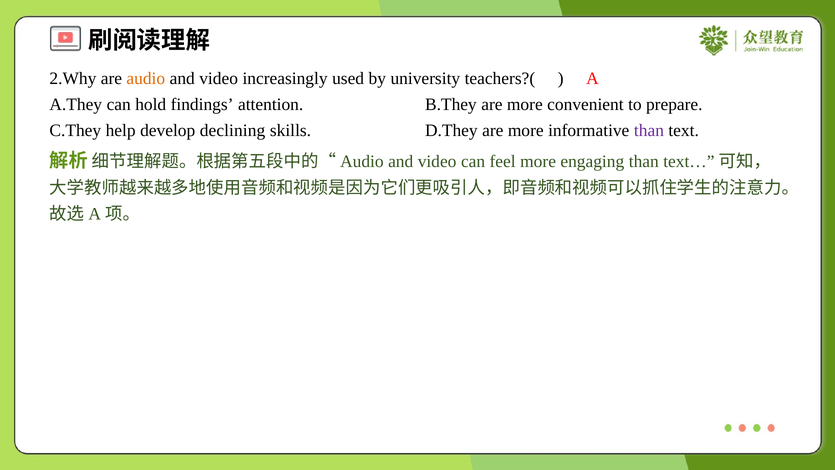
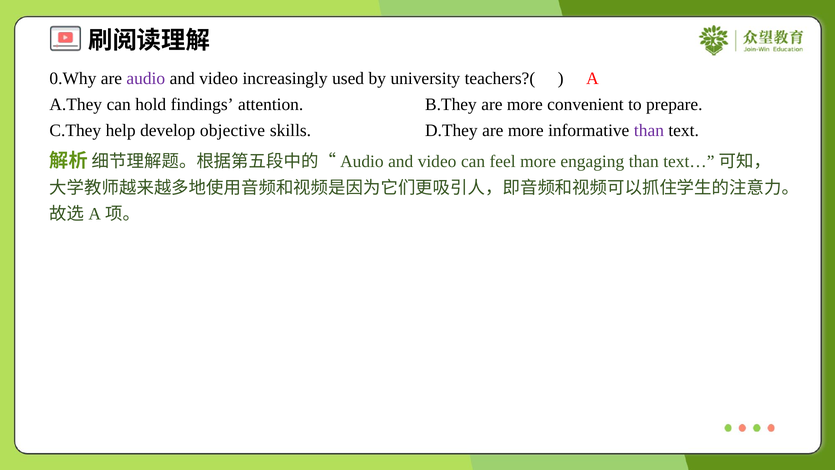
2.Why: 2.Why -> 0.Why
audio colour: orange -> purple
declining: declining -> objective
